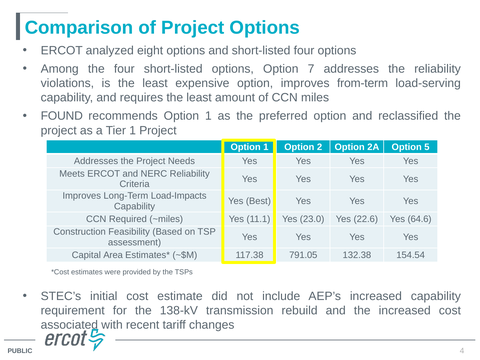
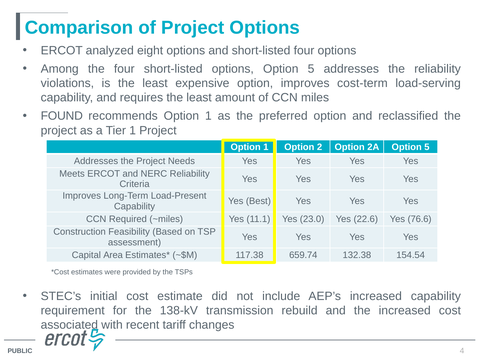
options Option 7: 7 -> 5
from-term: from-term -> cost-term
Load-Impacts: Load-Impacts -> Load-Present
64.6: 64.6 -> 76.6
791.05: 791.05 -> 659.74
